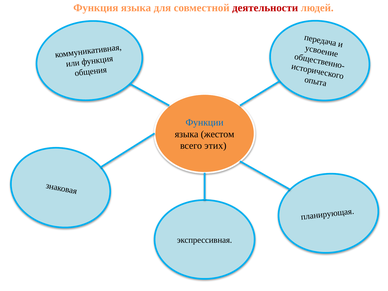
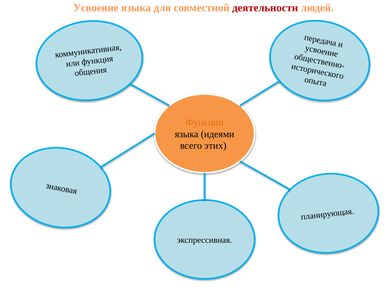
Функция at (96, 8): Функция -> Усвоение
Функции colour: blue -> orange
жестом: жестом -> идеями
